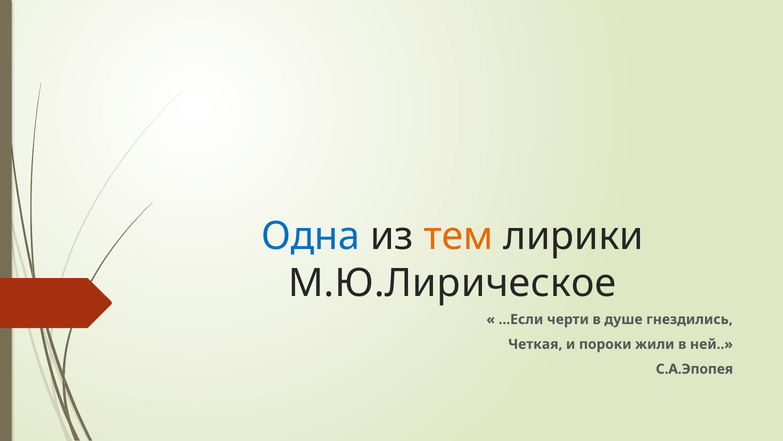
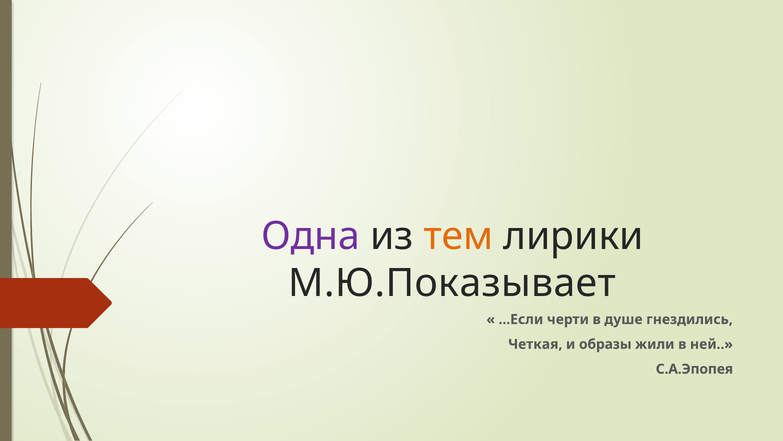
Одна colour: blue -> purple
М.Ю.Лирическое: М.Ю.Лирическое -> М.Ю.Показывает
пороки: пороки -> образы
